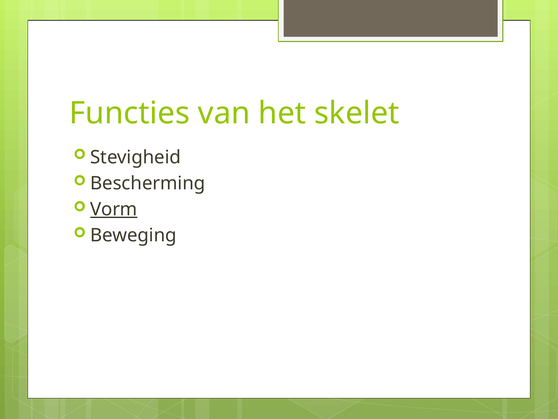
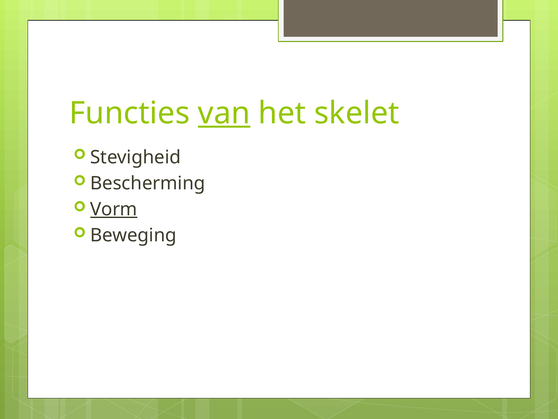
van underline: none -> present
